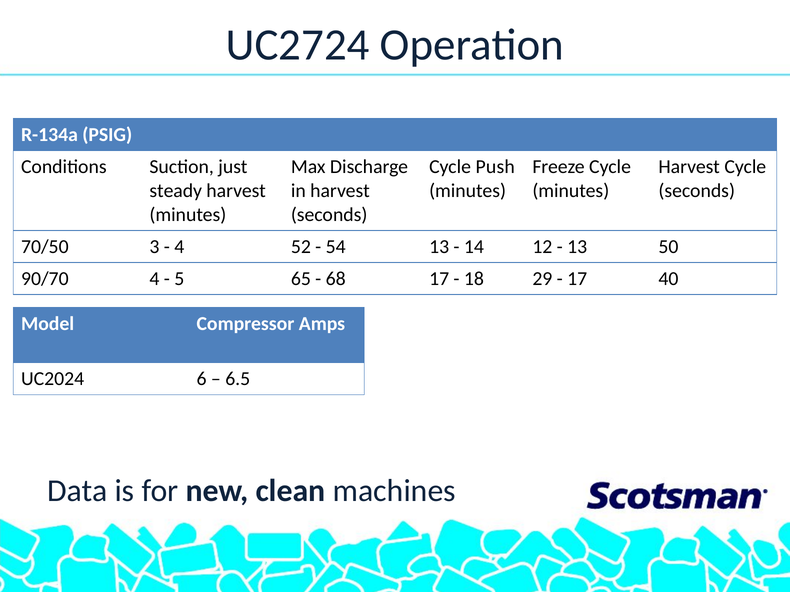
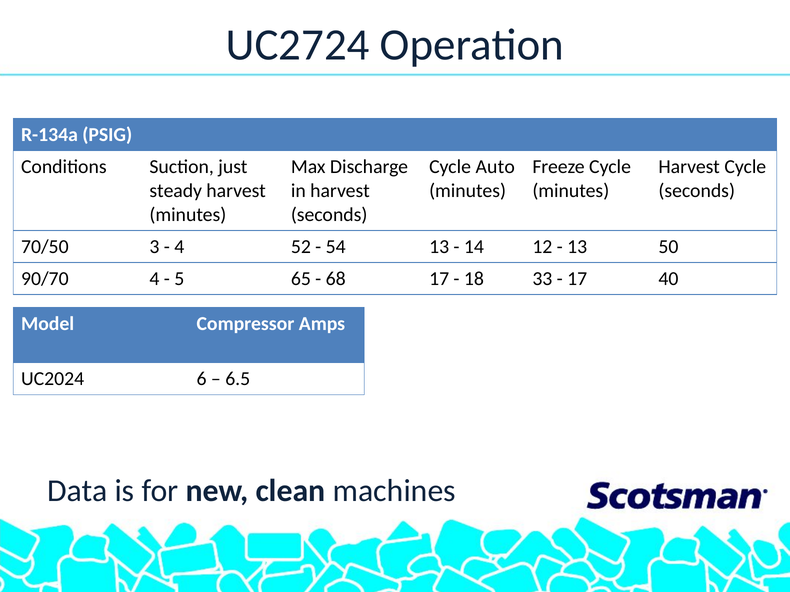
Push: Push -> Auto
29: 29 -> 33
